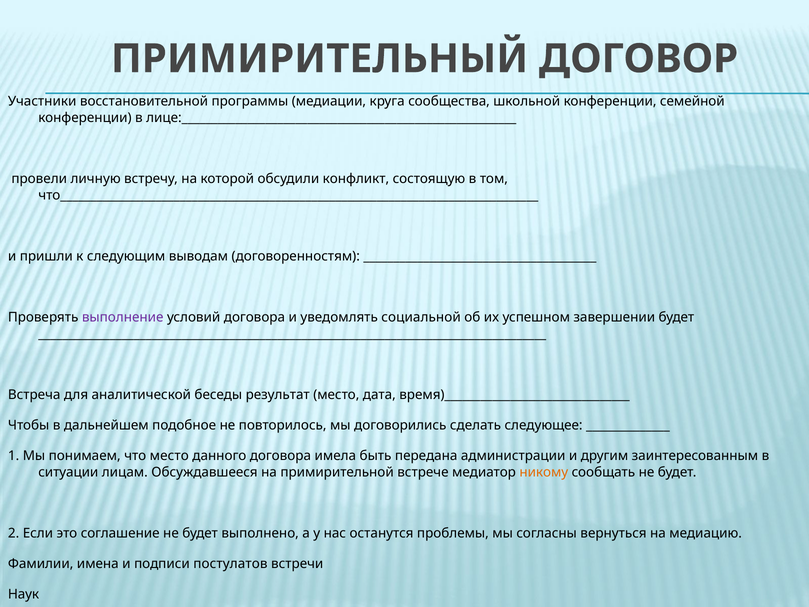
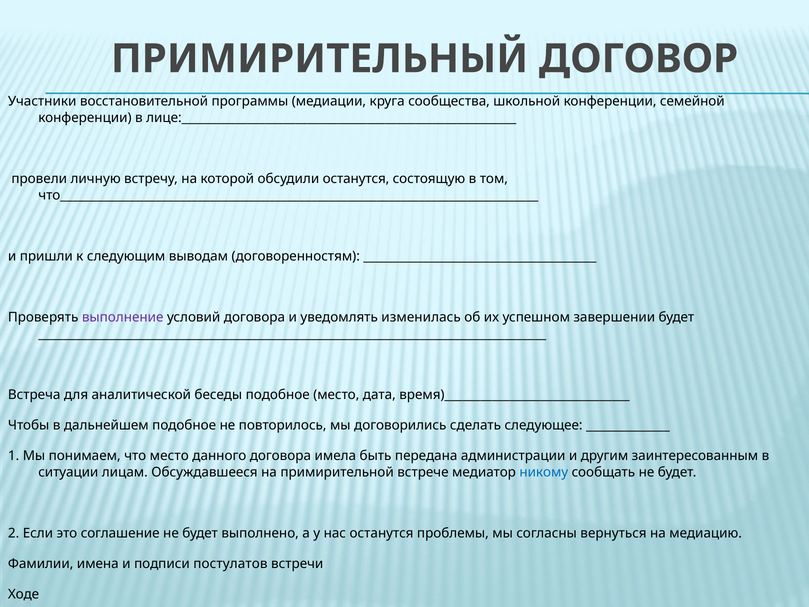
обсудили конфликт: конфликт -> останутся
социальной: социальной -> изменилась
беседы результат: результат -> подобное
никому colour: orange -> blue
Наук: Наук -> Ходе
